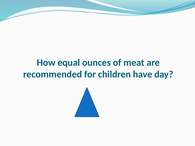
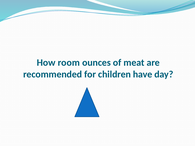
equal: equal -> room
